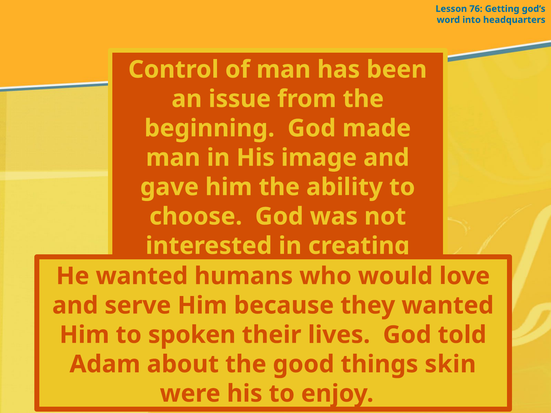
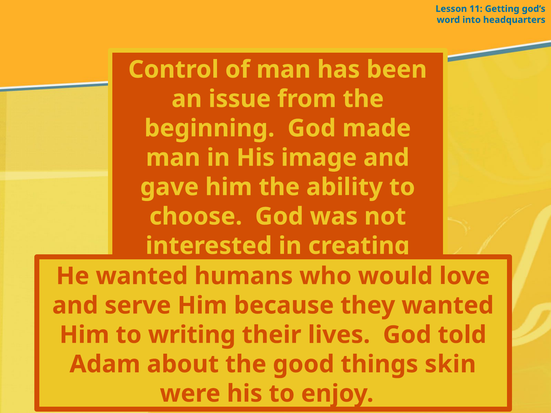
76: 76 -> 11
spoken: spoken -> writing
